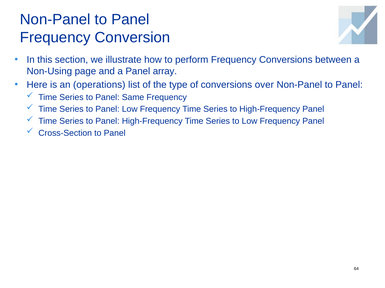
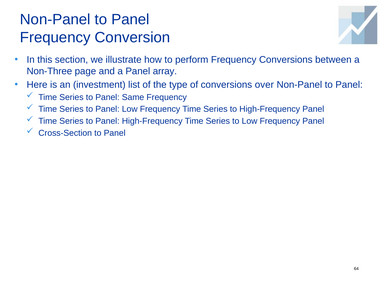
Non-Using: Non-Using -> Non-Three
operations: operations -> investment
